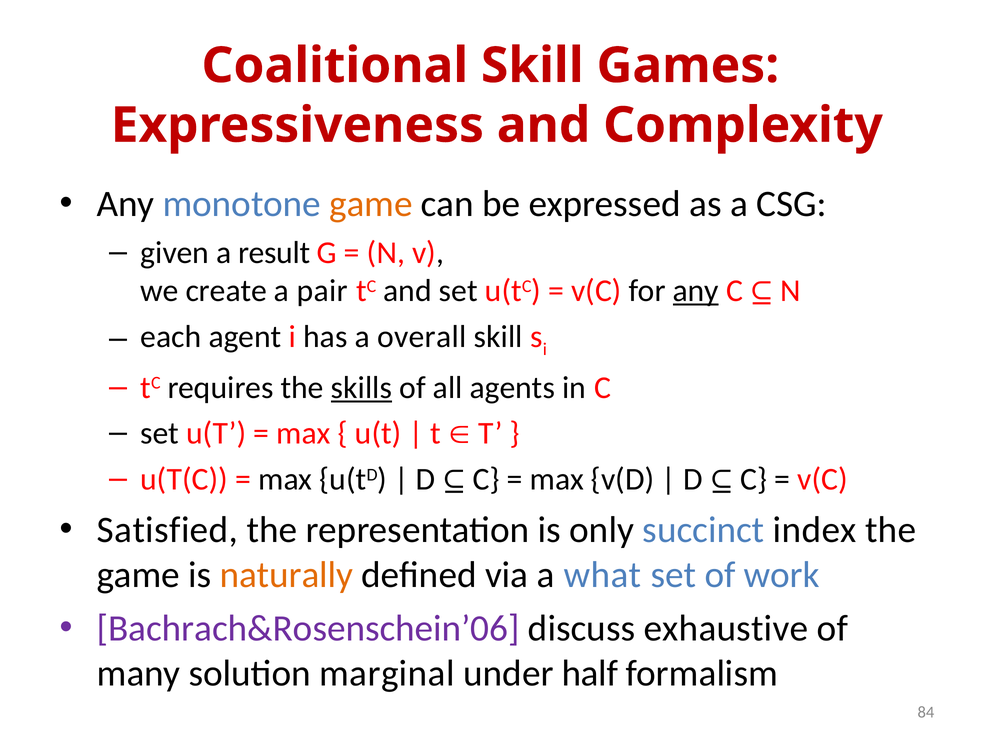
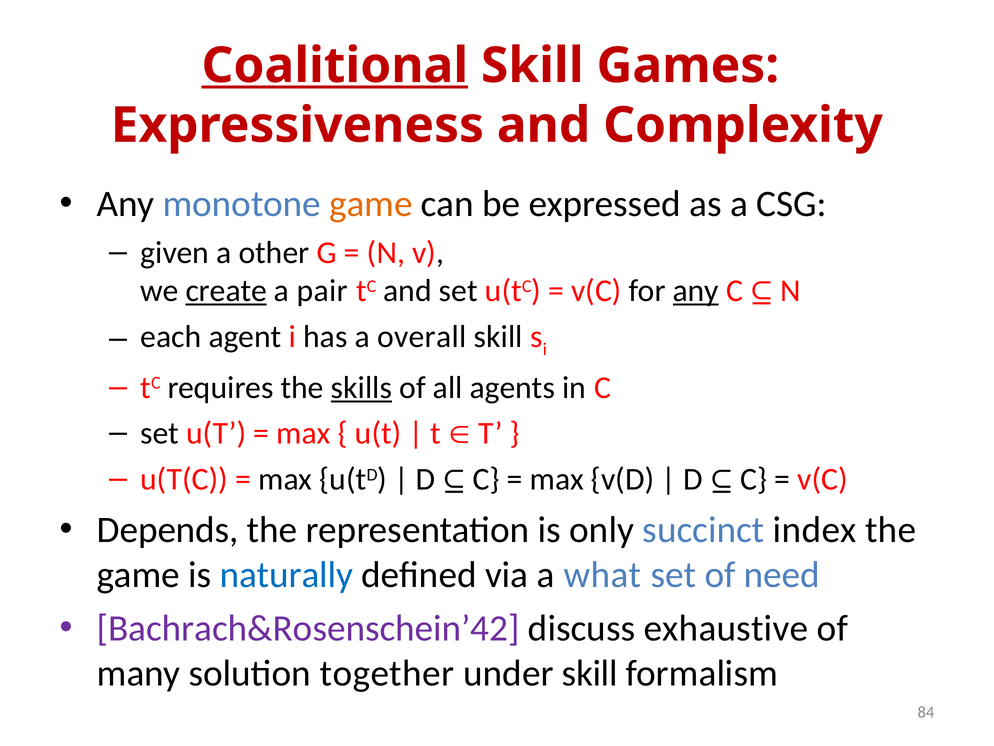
Coalitional underline: none -> present
result: result -> other
create underline: none -> present
Satisfied: Satisfied -> Depends
naturally colour: orange -> blue
work: work -> need
Bachrach&Rosenschein’06: Bachrach&Rosenschein’06 -> Bachrach&Rosenschein’42
marginal: marginal -> together
under half: half -> skill
